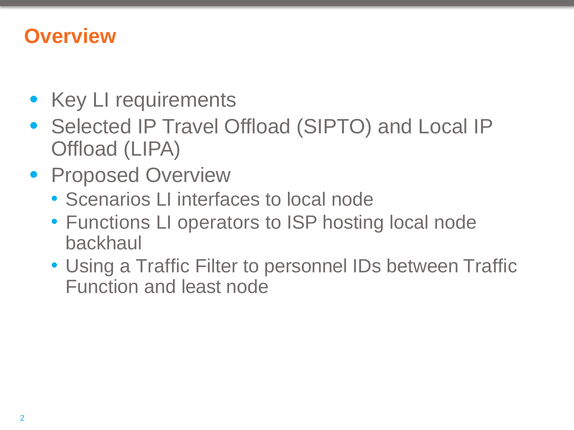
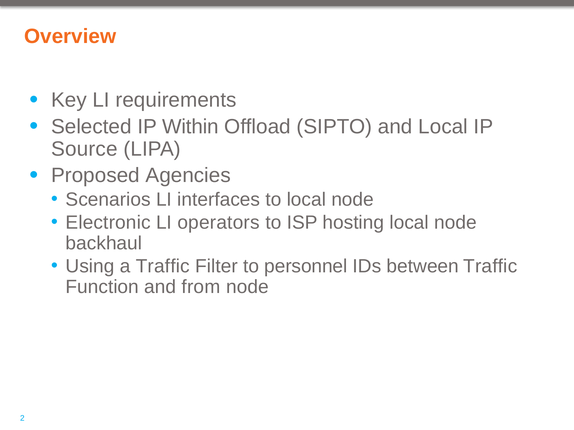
Travel: Travel -> Within
Offload at (84, 149): Offload -> Source
Proposed Overview: Overview -> Agencies
Functions: Functions -> Electronic
least: least -> from
